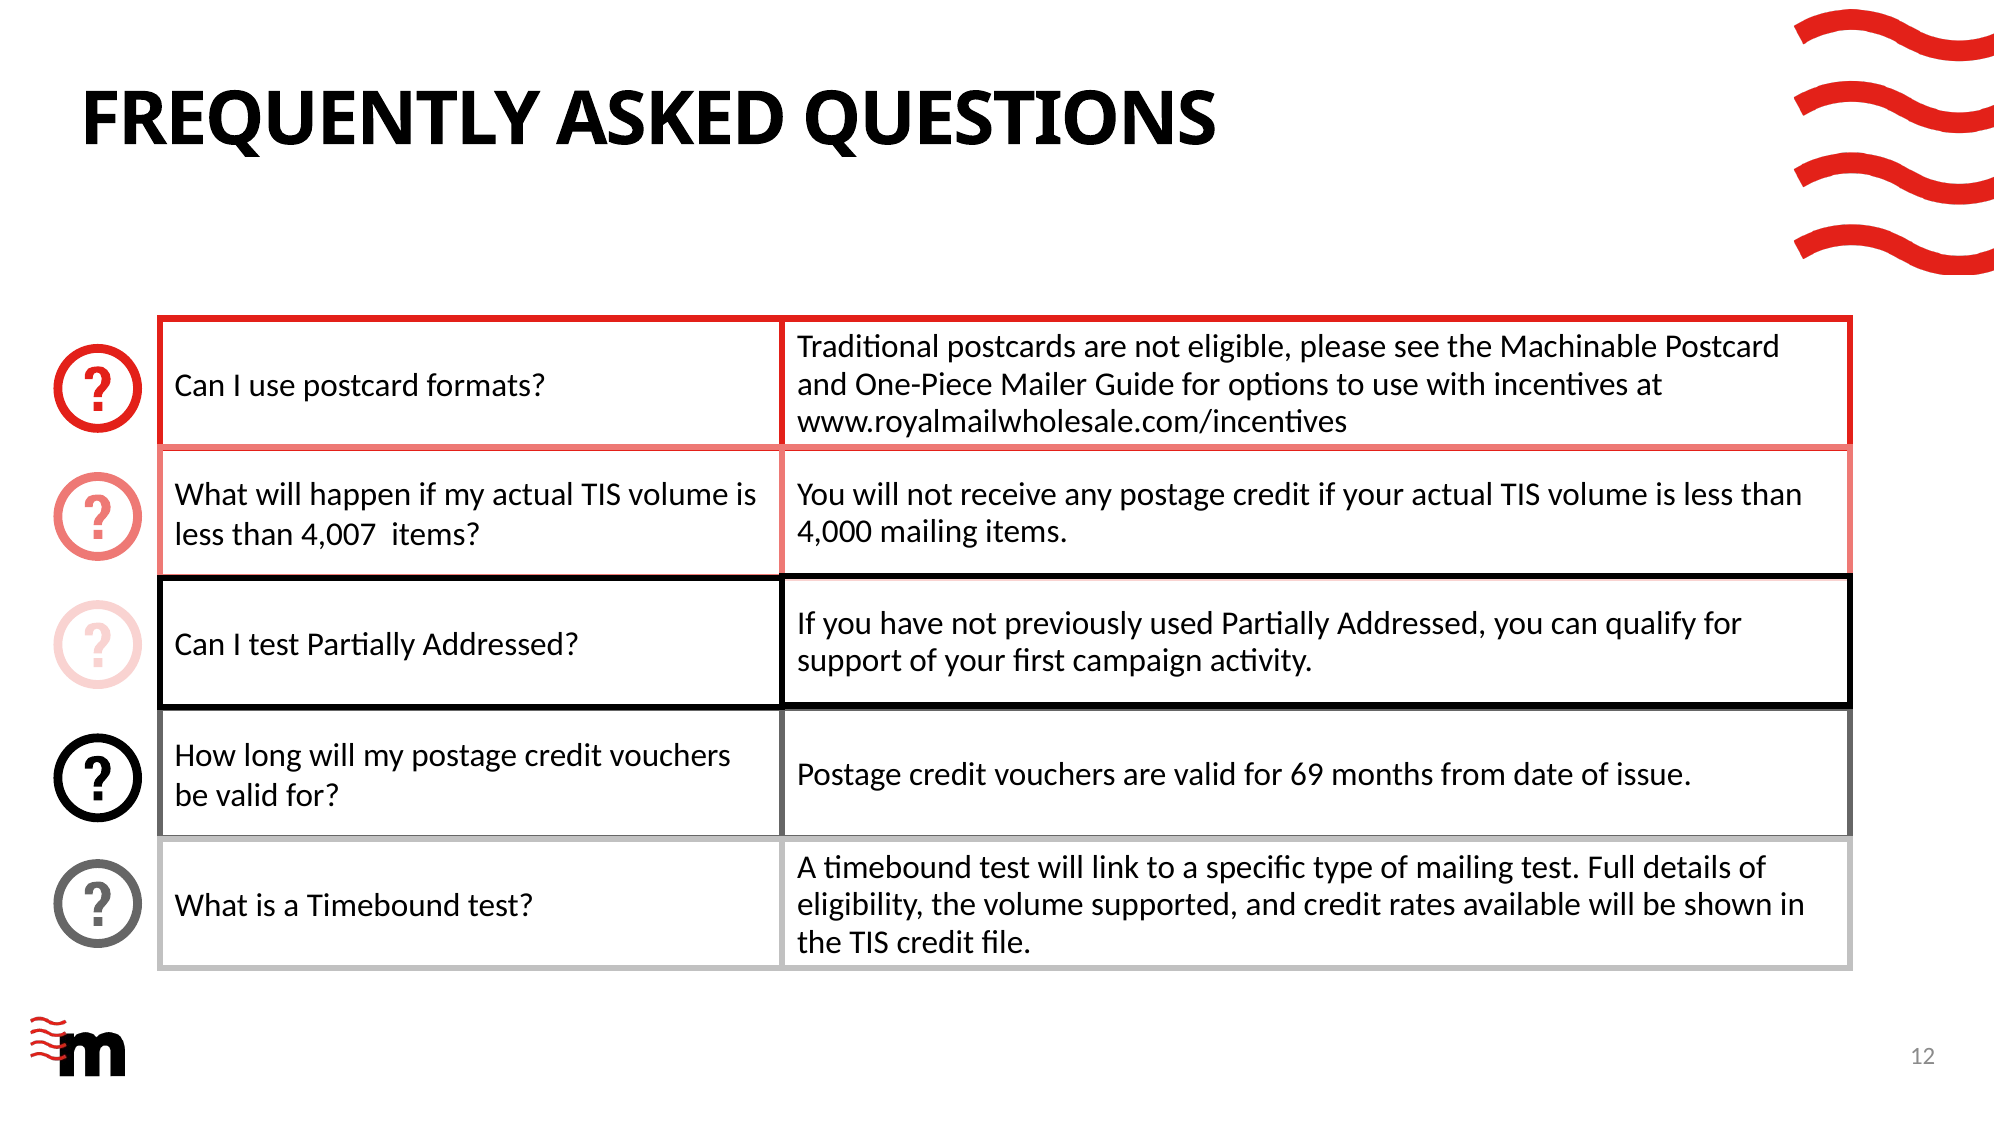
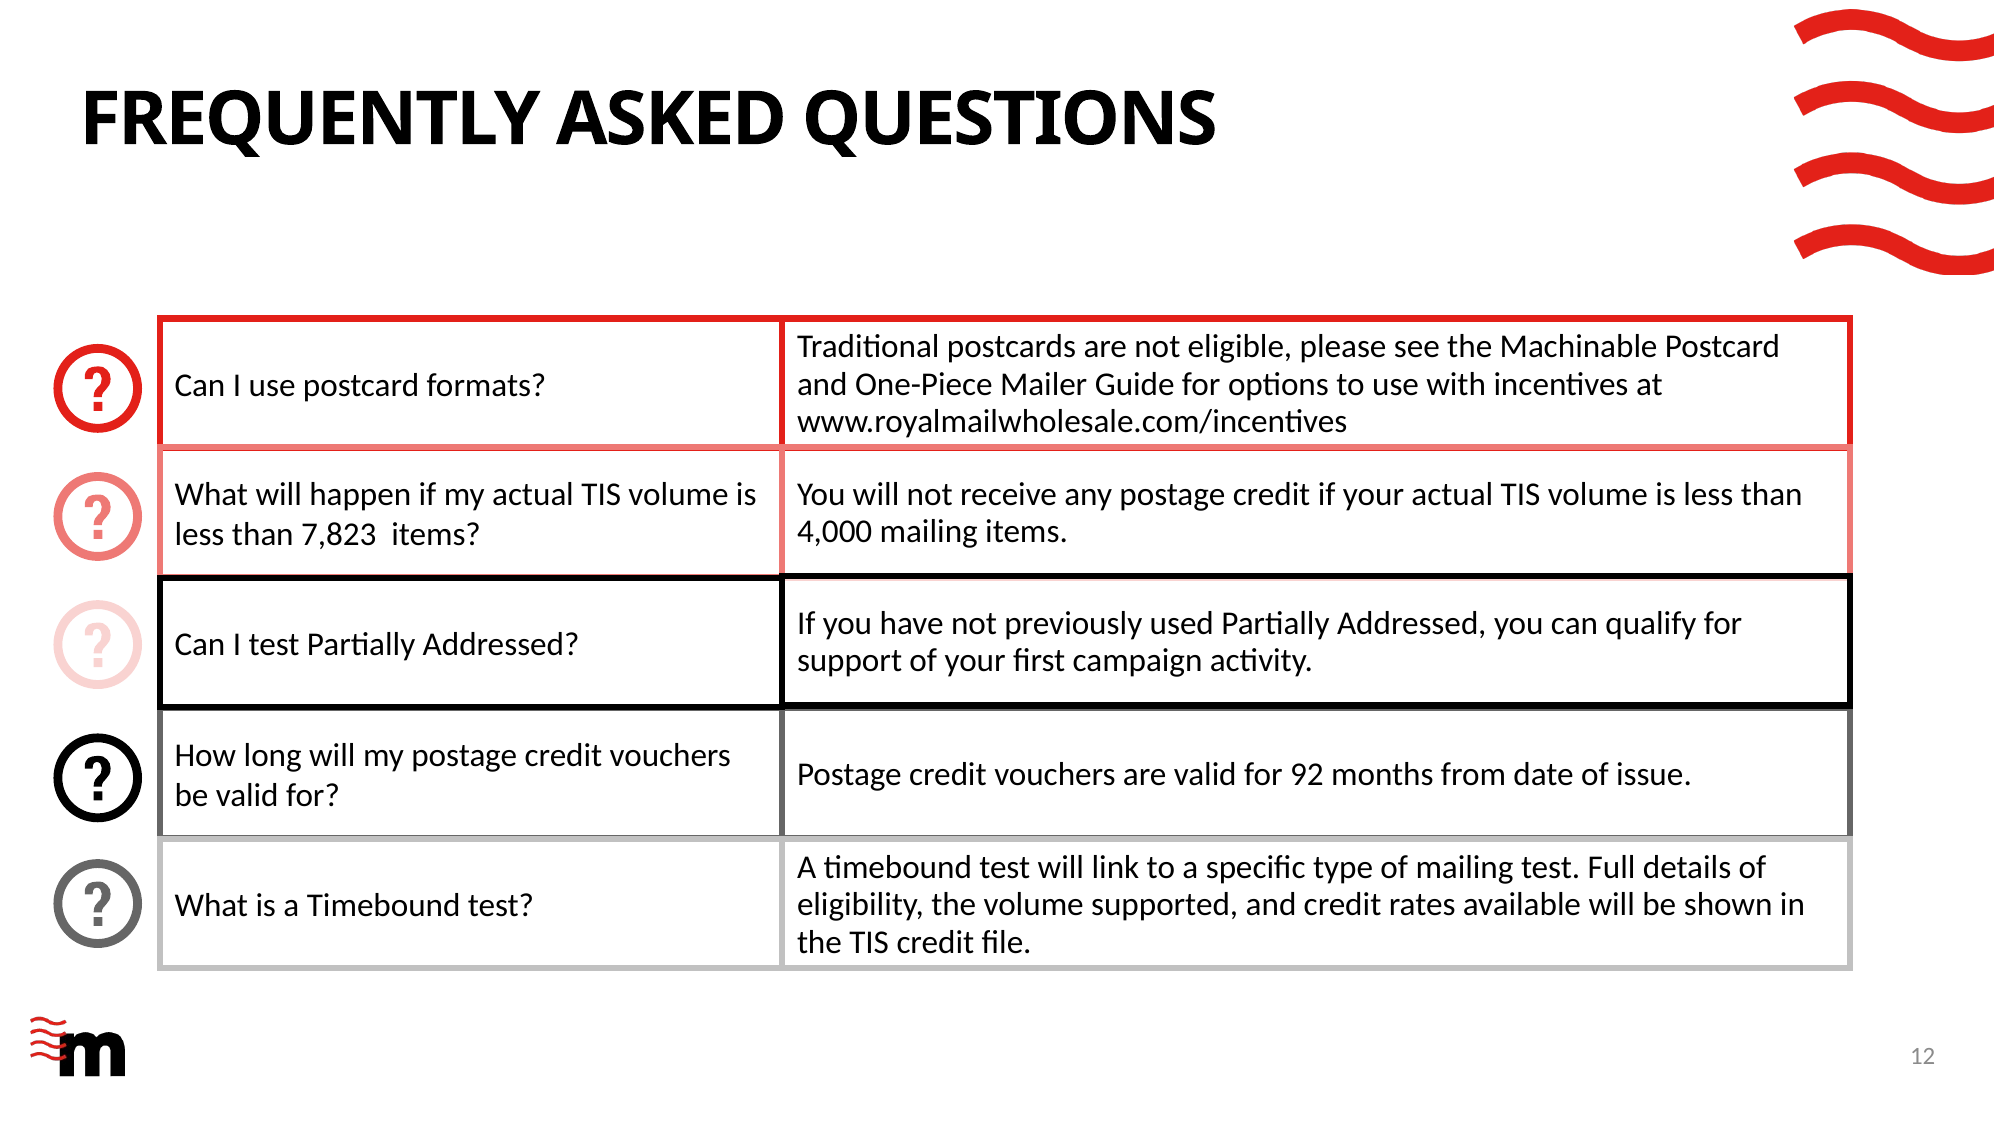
4,007: 4,007 -> 7,823
69: 69 -> 92
